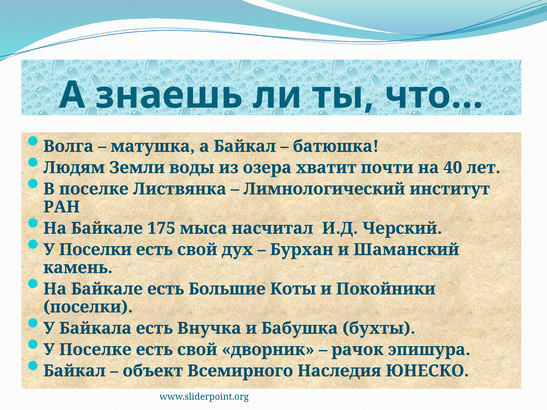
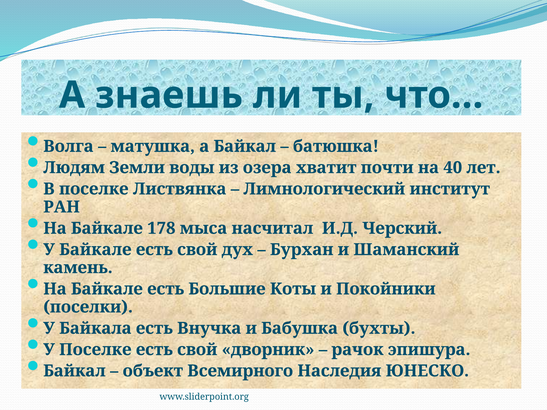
175: 175 -> 178
У Поселки: Поселки -> Байкале
